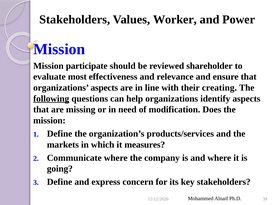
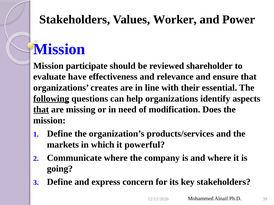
most: most -> have
organizations aspects: aspects -> creates
creating: creating -> essential
that at (41, 110) underline: none -> present
measures: measures -> powerful
